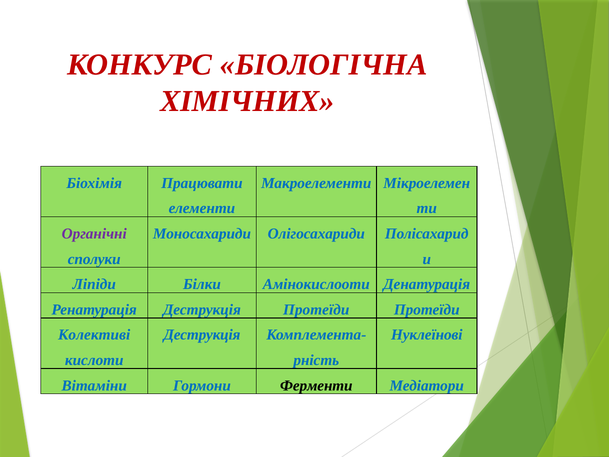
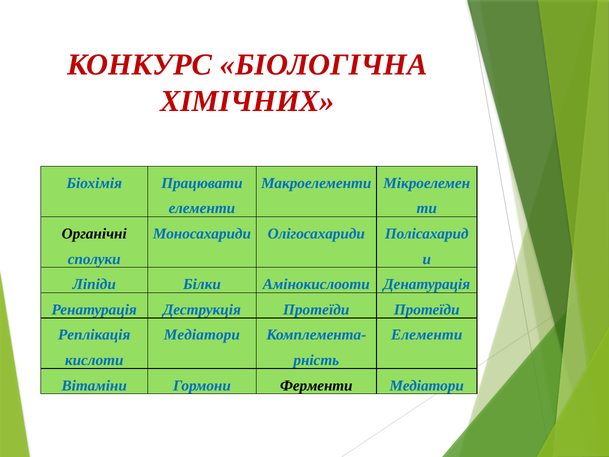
Органічні colour: purple -> black
Колективі: Колективі -> Реплікація
Деструкція at (202, 335): Деструкція -> Медіатори
Нуклеїнові at (427, 335): Нуклеїнові -> Елементи
